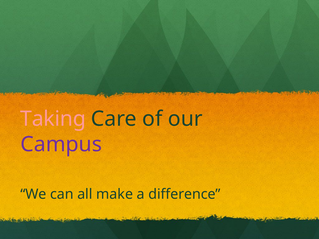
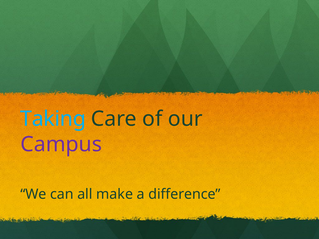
Taking colour: pink -> light blue
